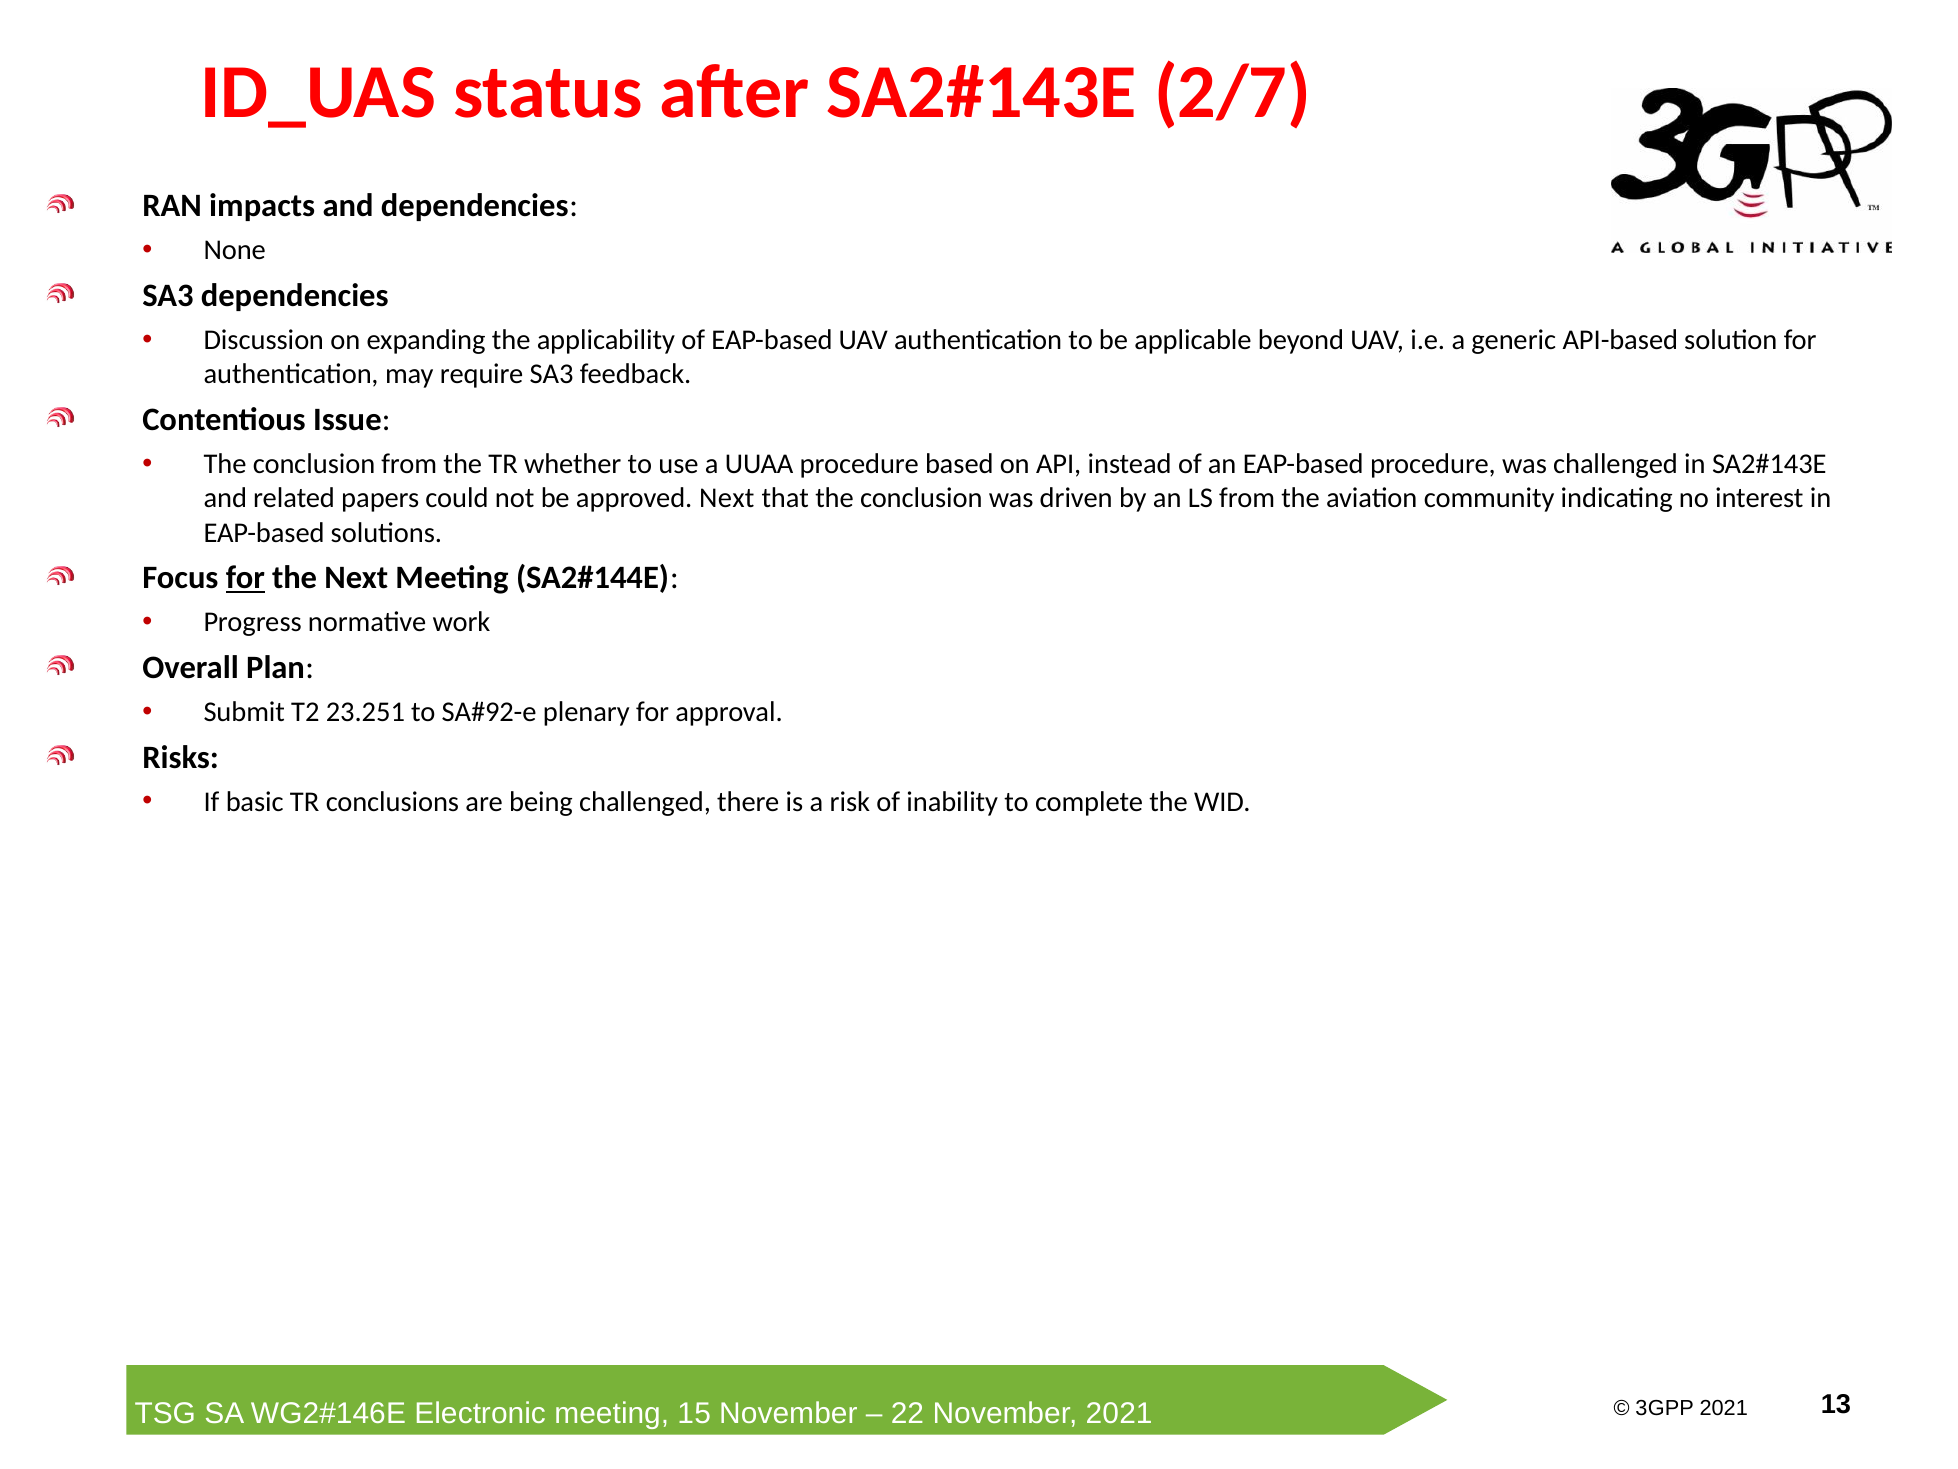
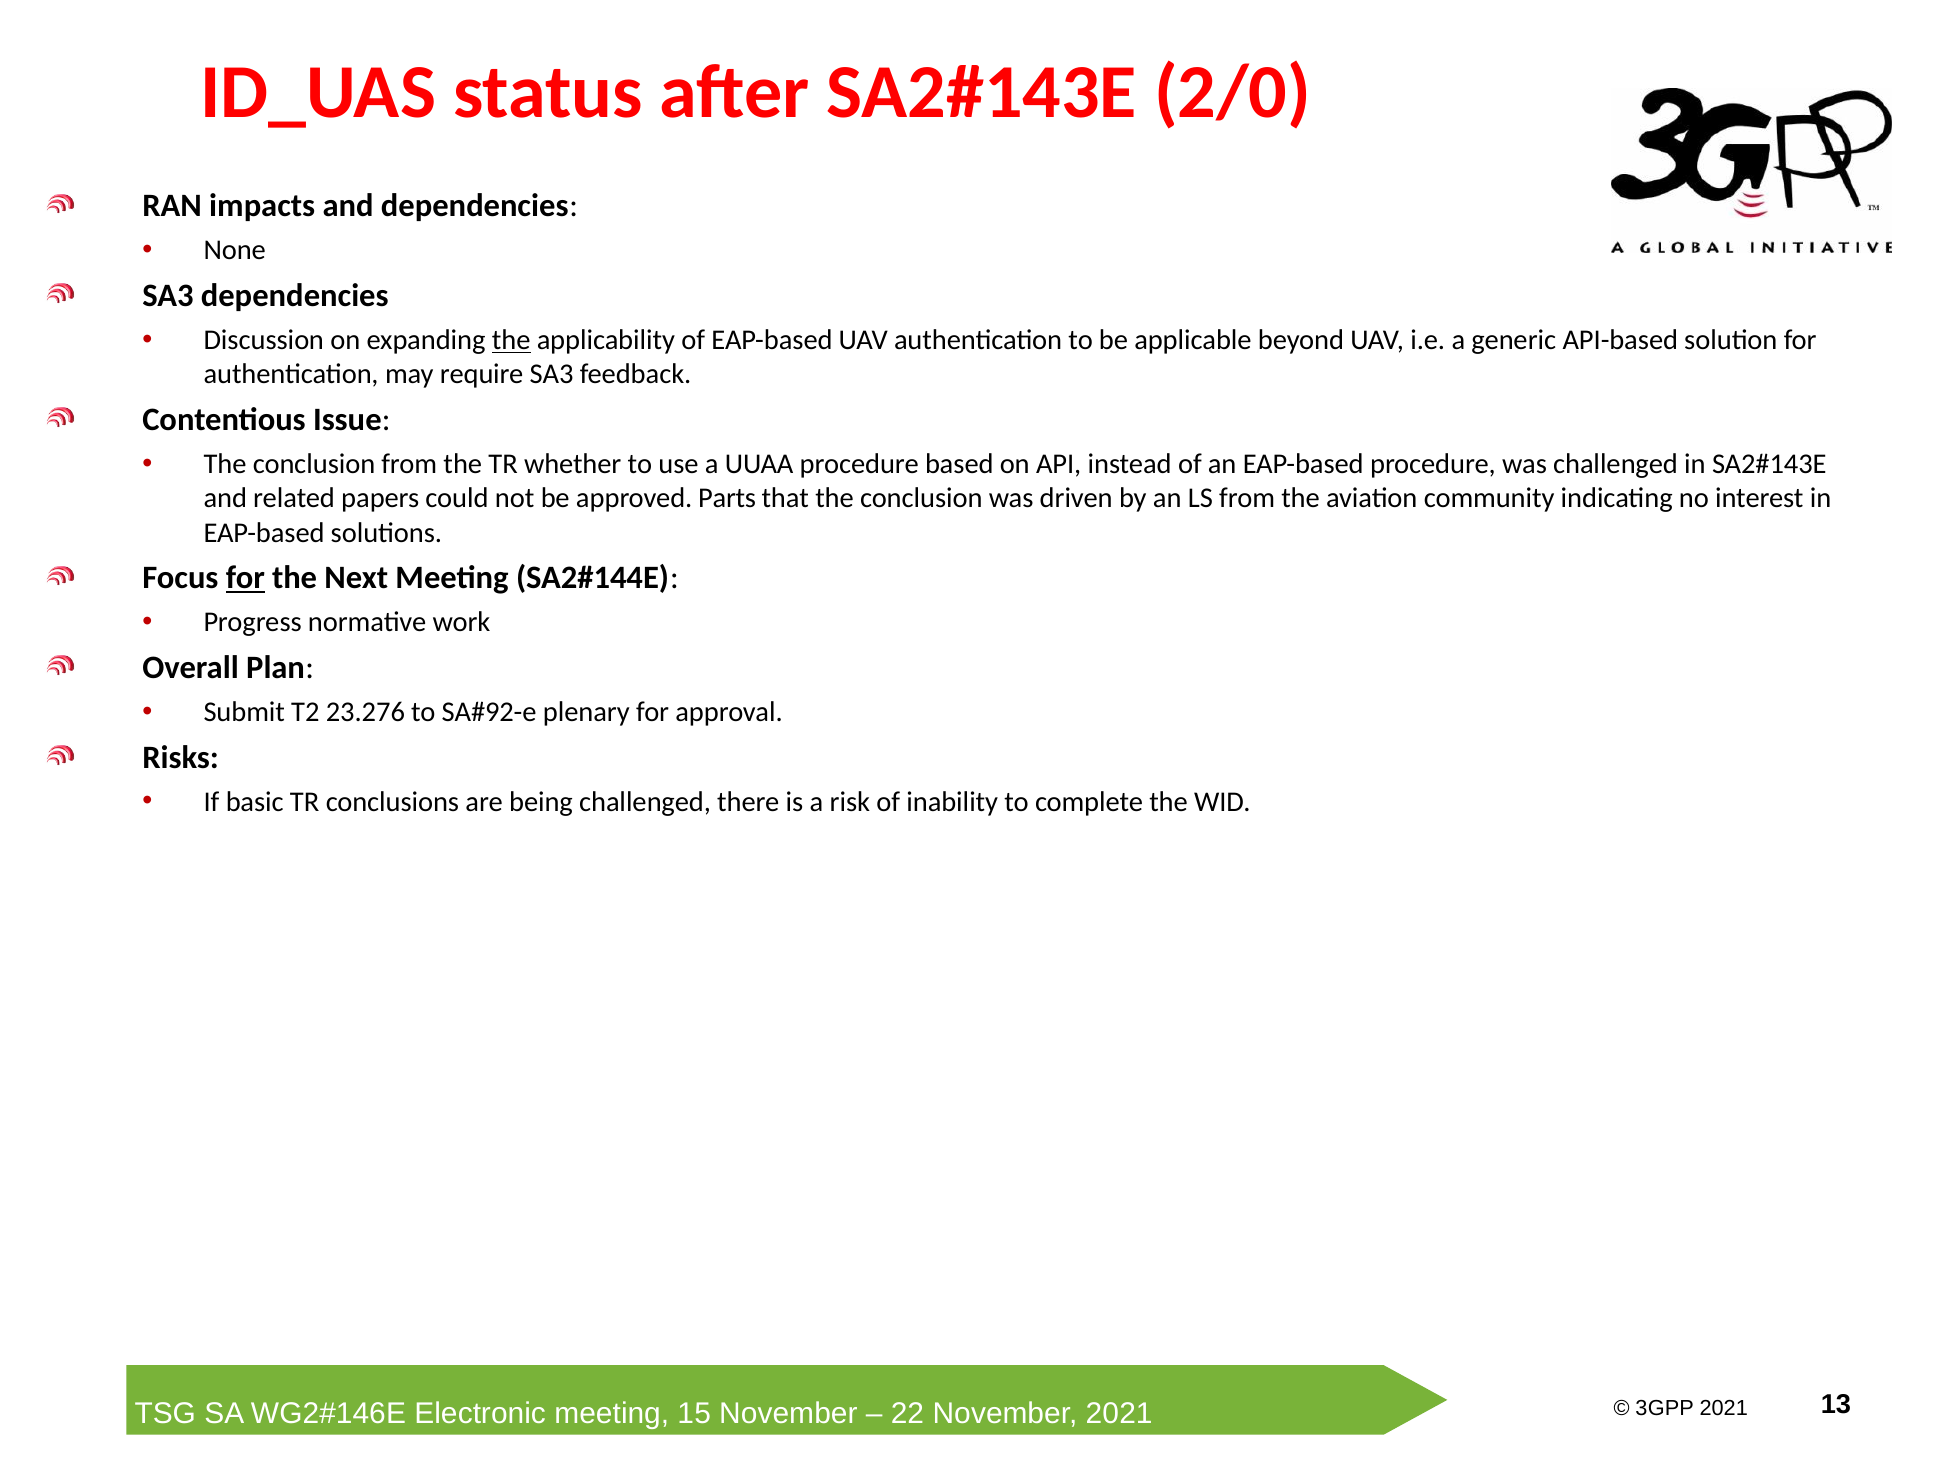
2/7: 2/7 -> 2/0
the at (511, 340) underline: none -> present
approved Next: Next -> Parts
23.251: 23.251 -> 23.276
